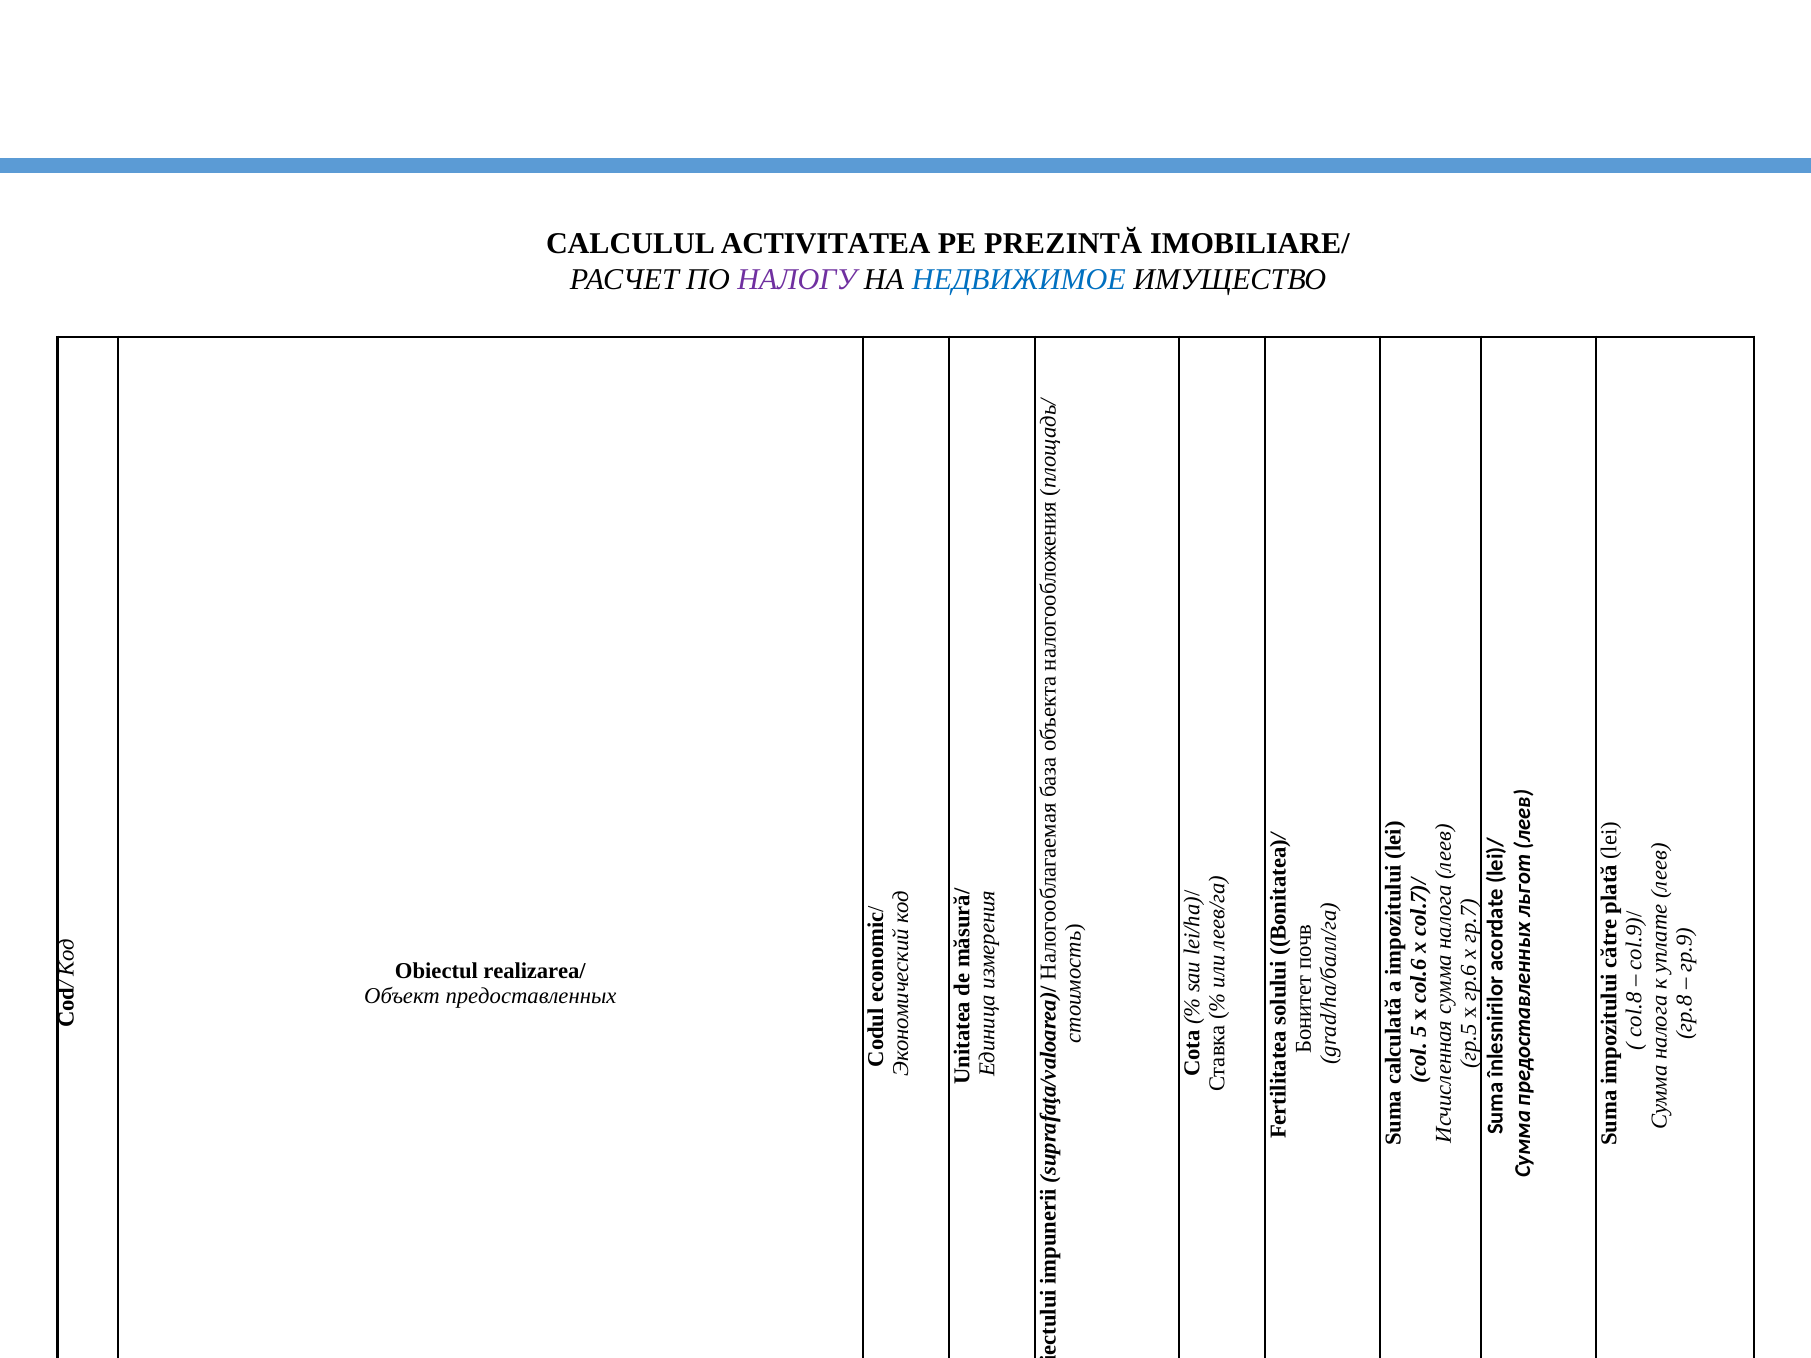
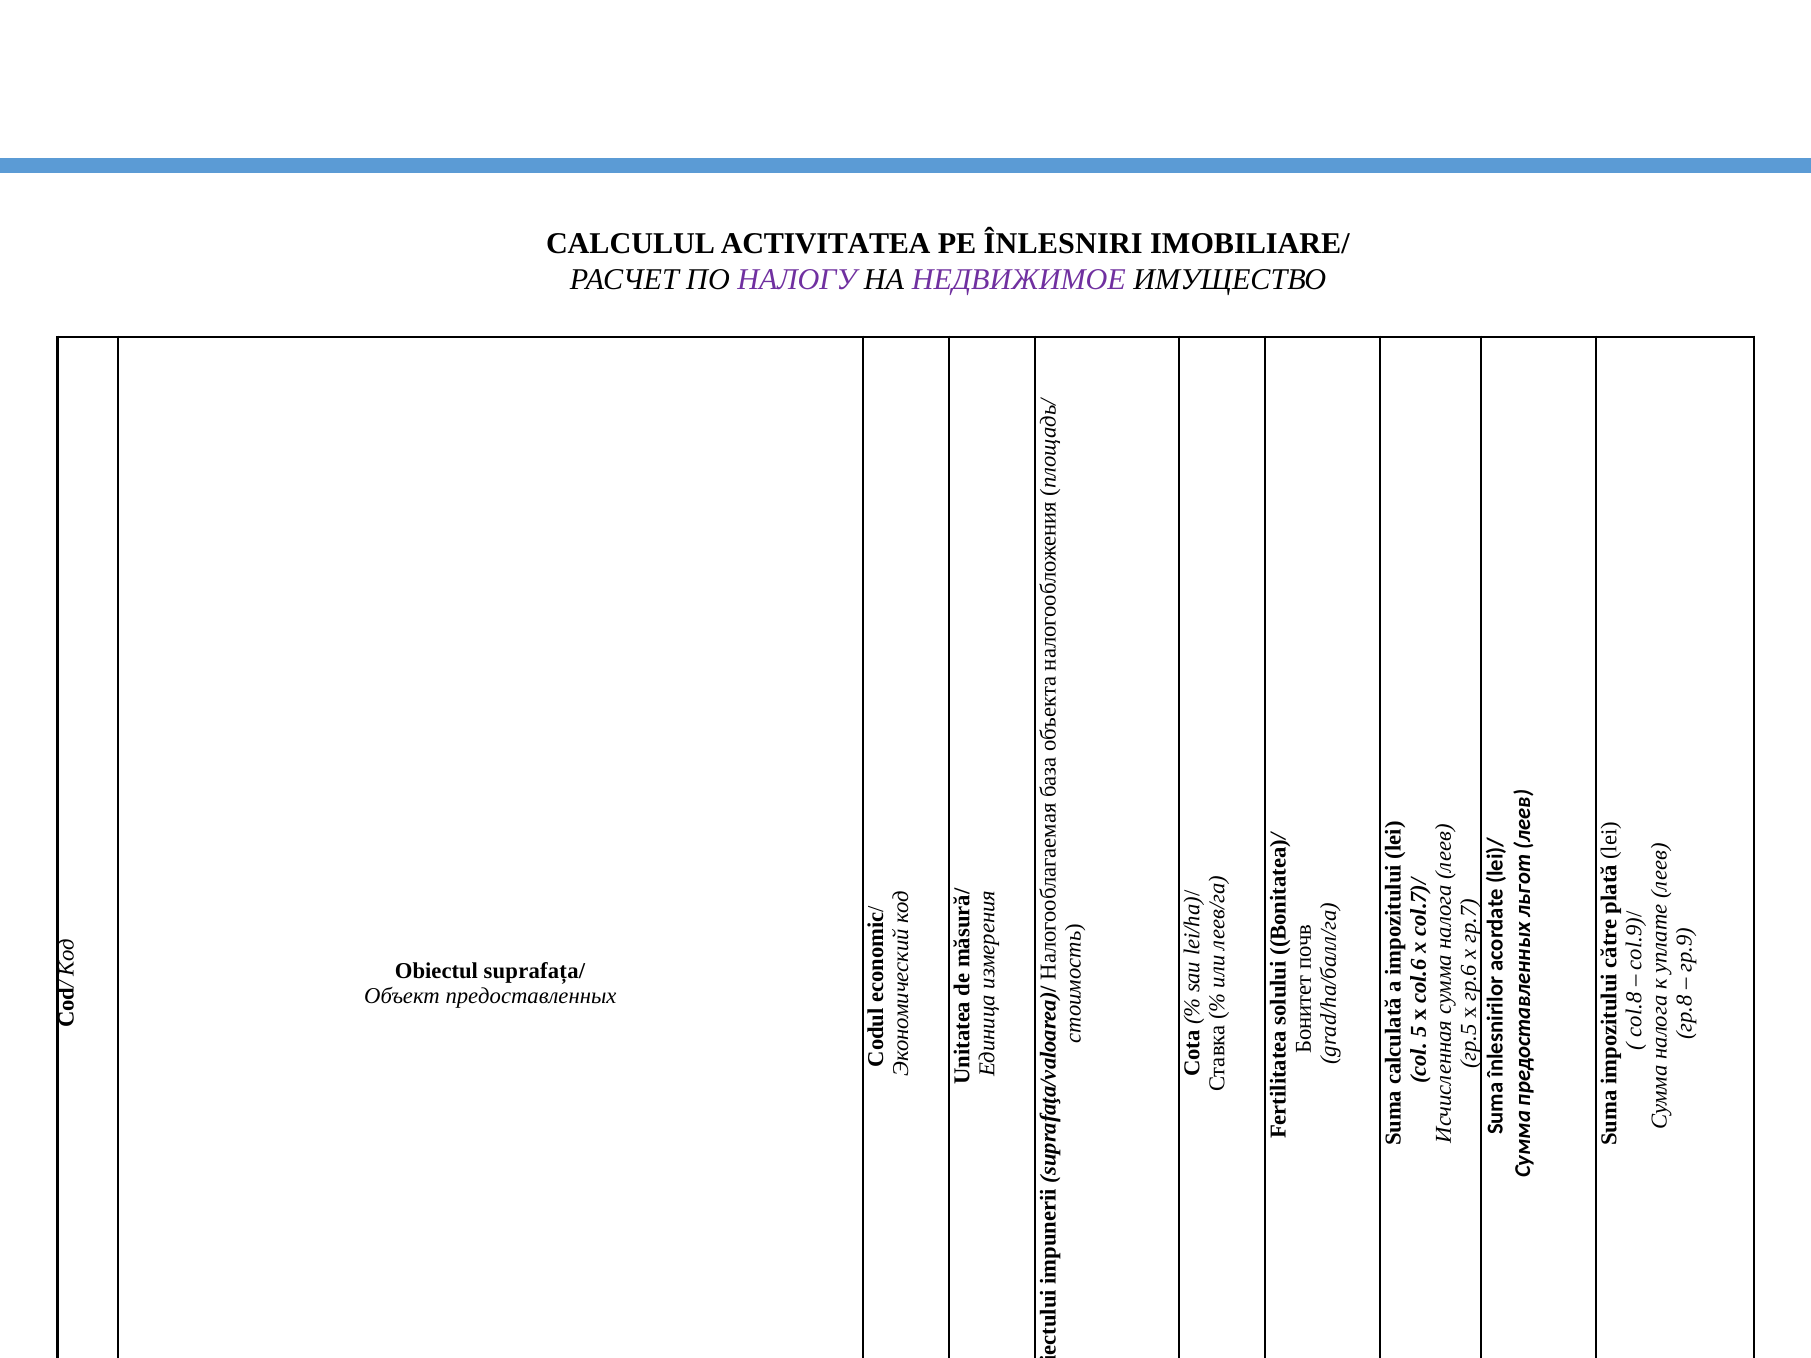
PREZINTĂ: PREZINTĂ -> ÎNLESNIRI
НЕДВИЖИМОЕ at (1019, 280) colour: blue -> purple
realizarea/: realizarea/ -> suprafața/
